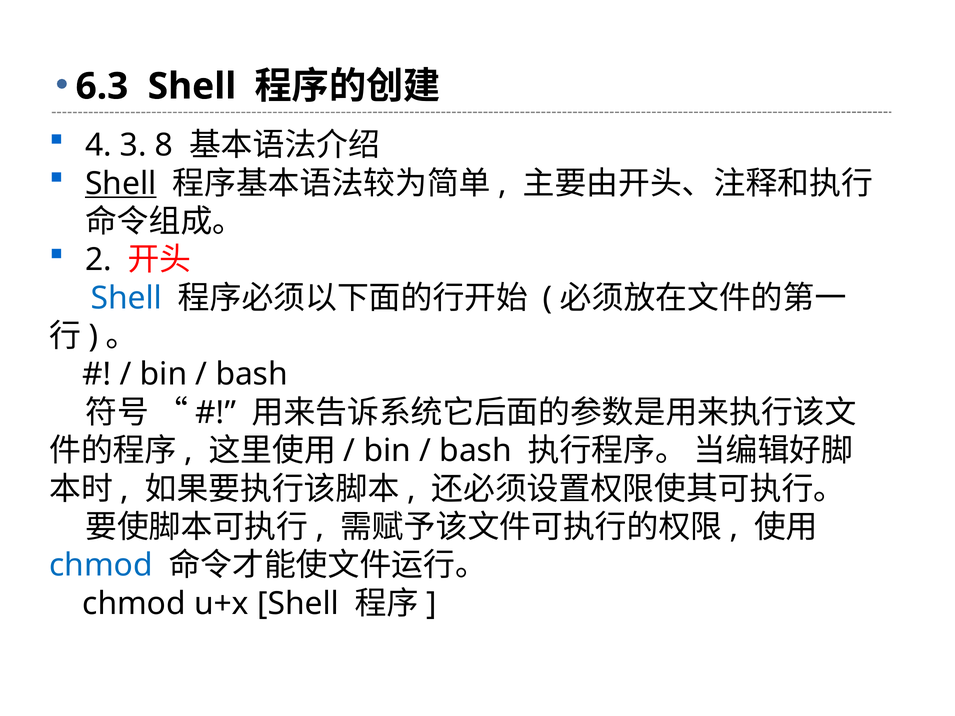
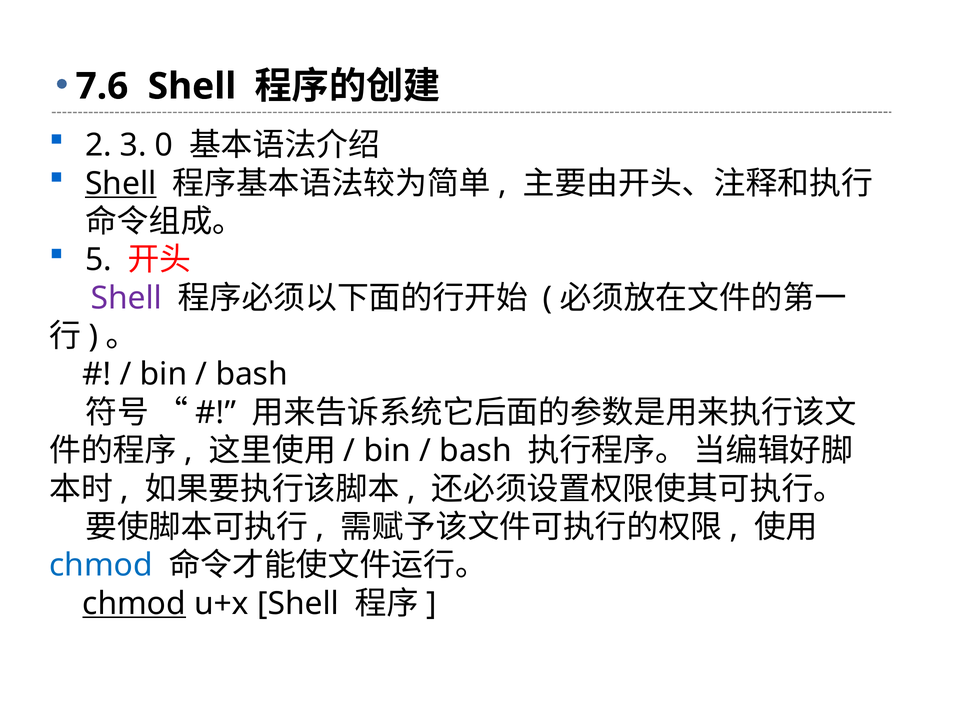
6.3: 6.3 -> 7.6
4: 4 -> 2
8: 8 -> 0
2: 2 -> 5
Shell at (126, 298) colour: blue -> purple
chmod at (134, 604) underline: none -> present
